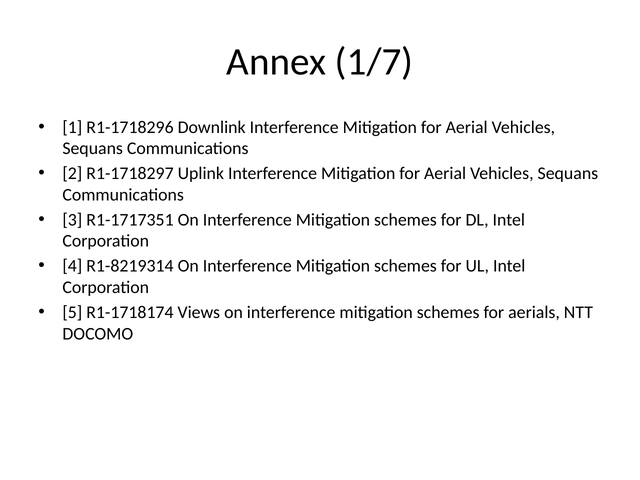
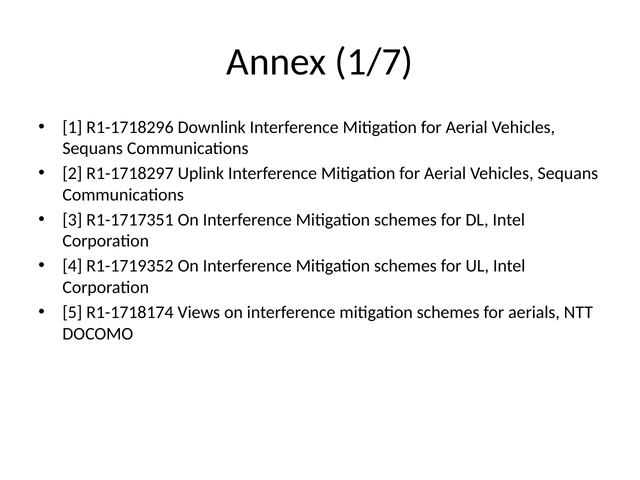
R1-8219314: R1-8219314 -> R1-1719352
